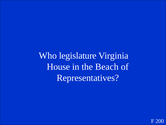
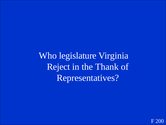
House: House -> Reject
Beach: Beach -> Thank
